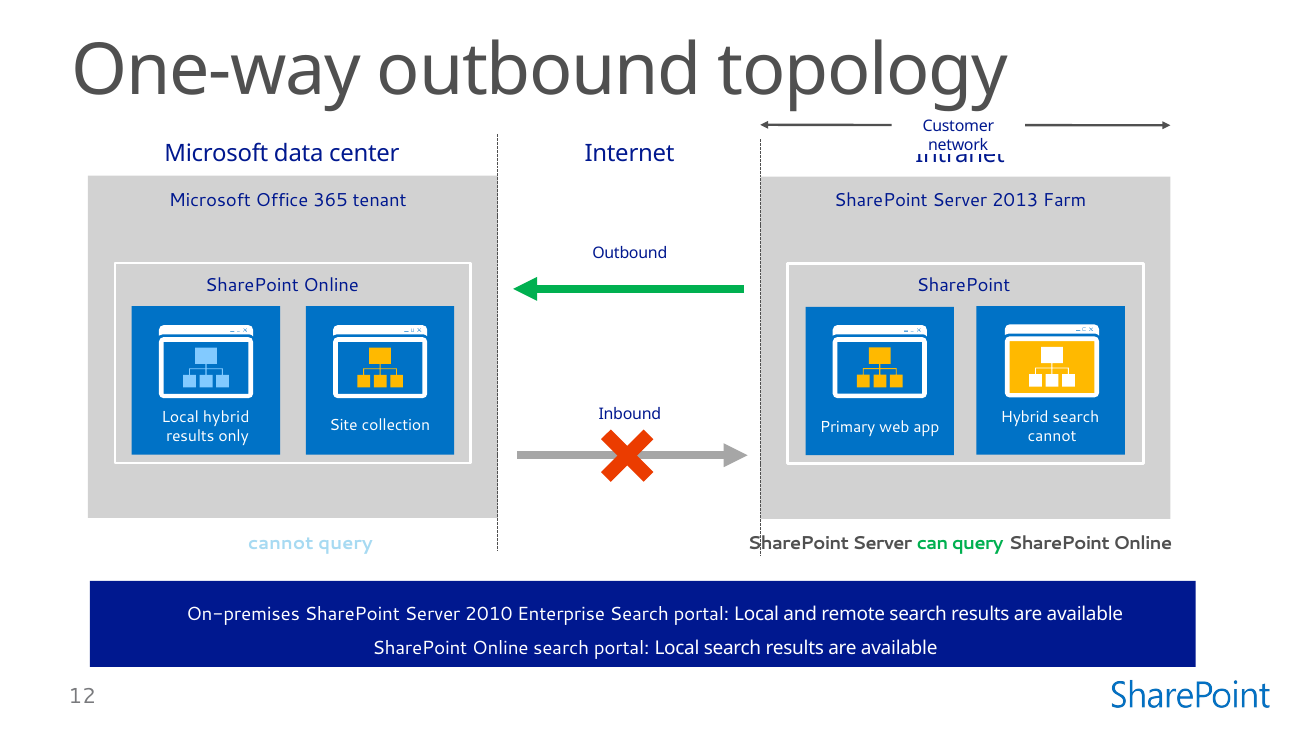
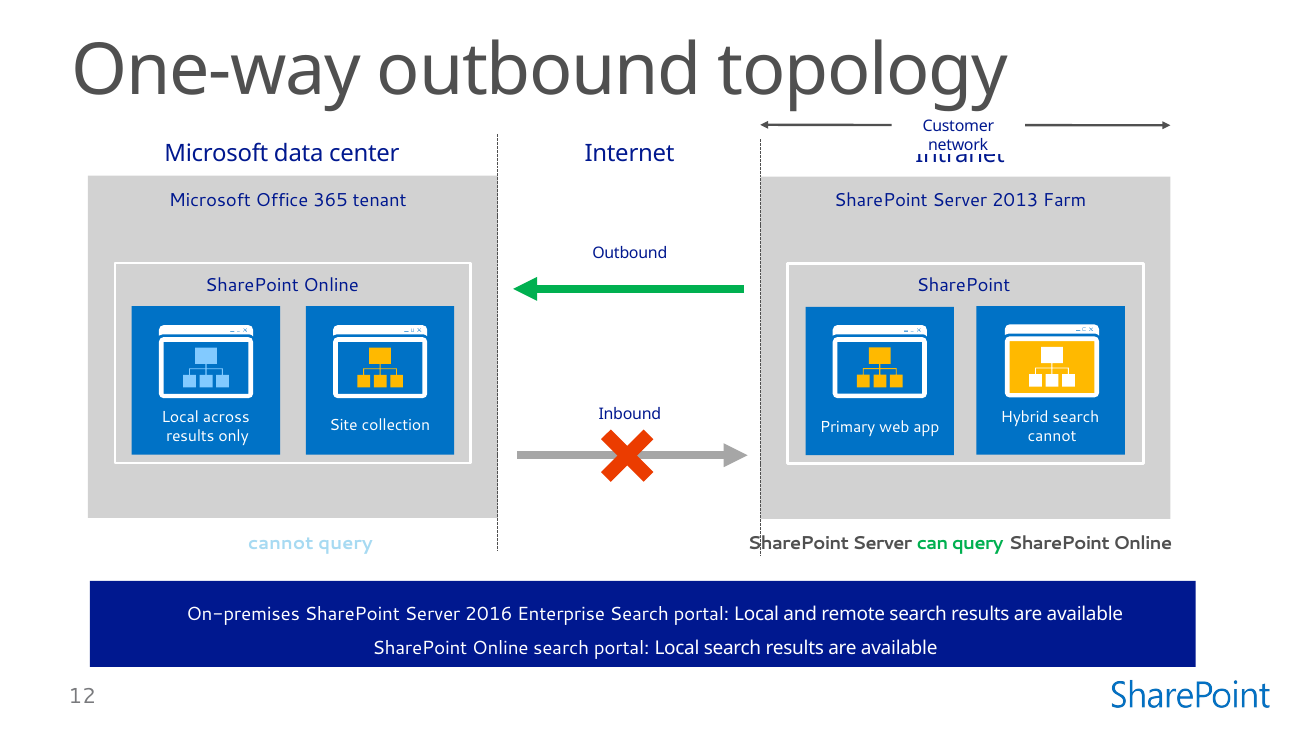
Local hybrid: hybrid -> across
2010: 2010 -> 2016
